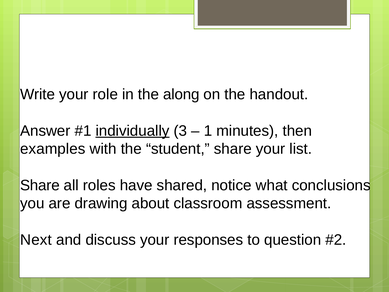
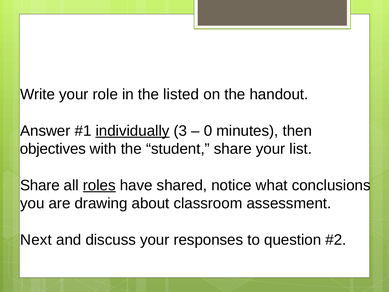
along: along -> listed
1: 1 -> 0
examples: examples -> objectives
roles underline: none -> present
